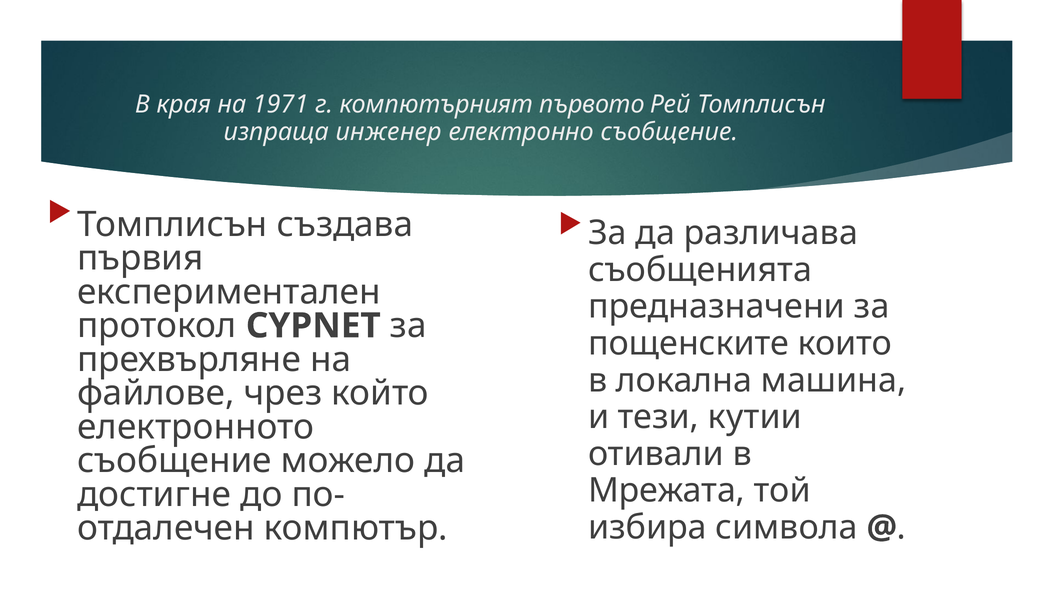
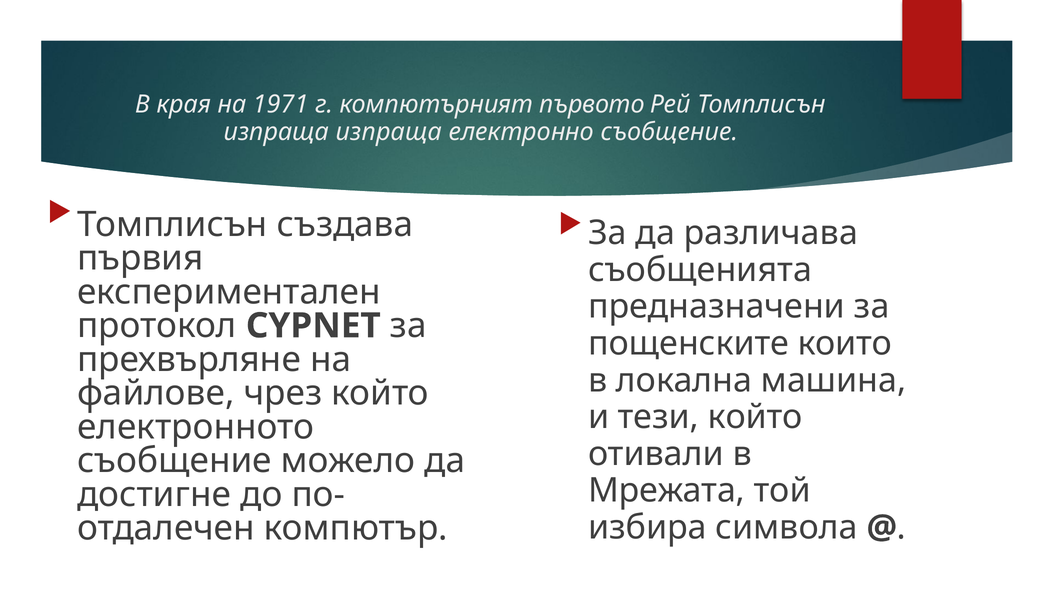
изпраща инженер: инженер -> изпраща
тези кутии: кутии -> който
